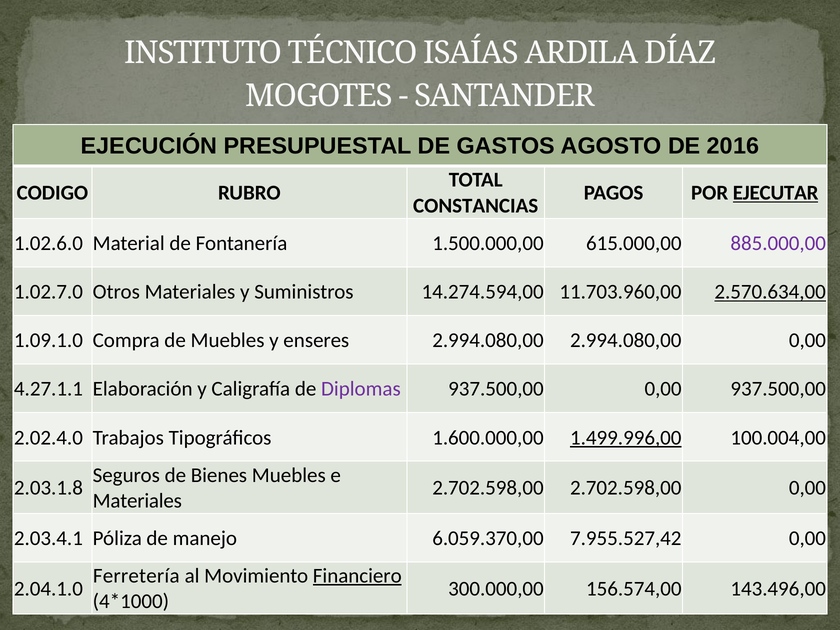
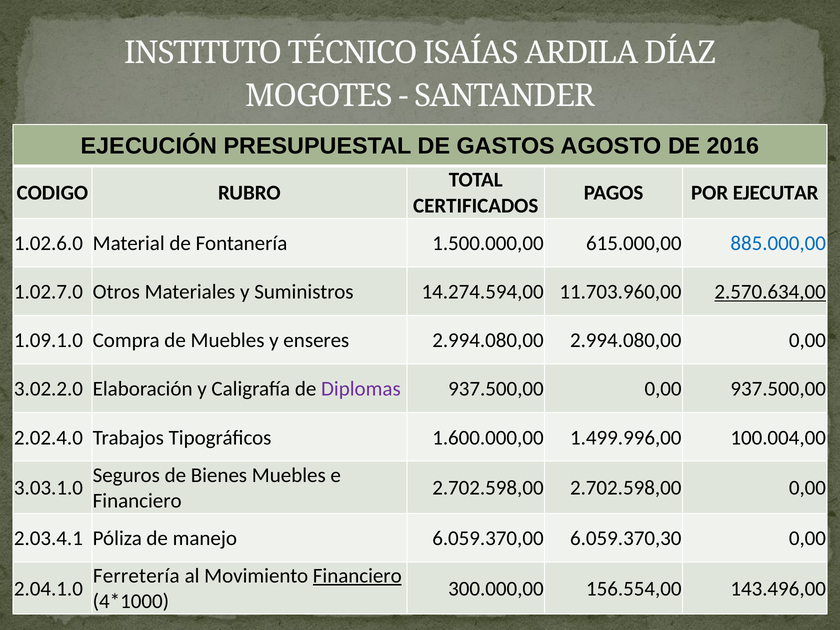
EJECUTAR underline: present -> none
CONSTANCIAS: CONSTANCIAS -> CERTIFICADOS
885.000,00 colour: purple -> blue
4.27.1.1: 4.27.1.1 -> 3.02.2.0
1.499.996,00 underline: present -> none
2.03.1.8: 2.03.1.8 -> 3.03.1.0
Materiales at (137, 501): Materiales -> Financiero
7.955.527,42: 7.955.527,42 -> 6.059.370,30
156.574,00: 156.574,00 -> 156.554,00
